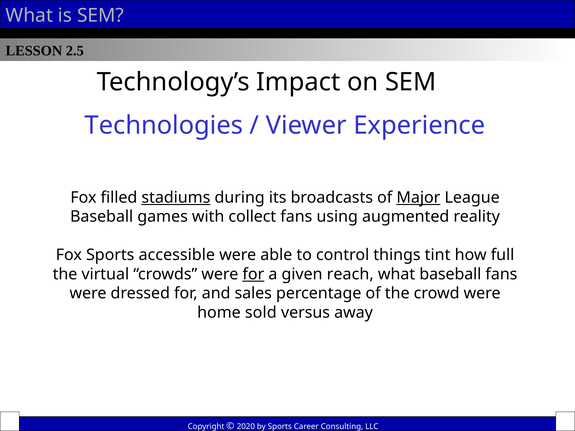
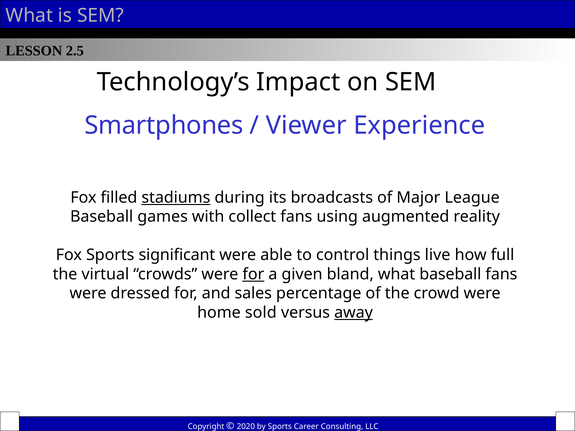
Technologies: Technologies -> Smartphones
Major underline: present -> none
accessible: accessible -> significant
tint: tint -> live
reach: reach -> bland
away underline: none -> present
